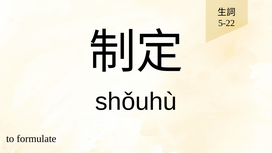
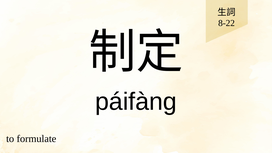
5-22: 5-22 -> 8-22
shǒuhù: shǒuhù -> páifàng
